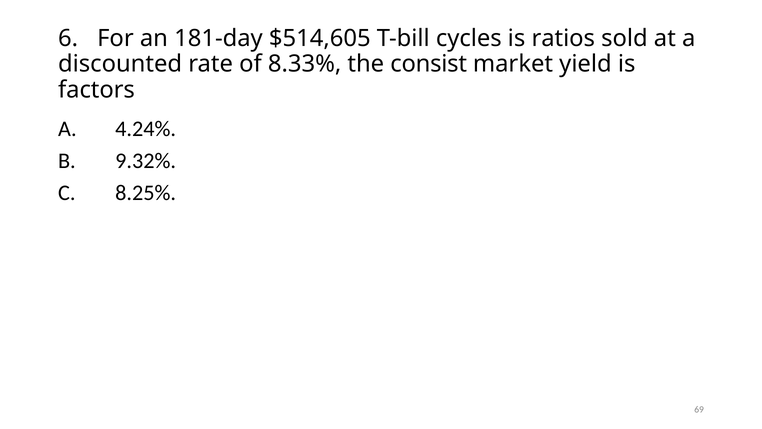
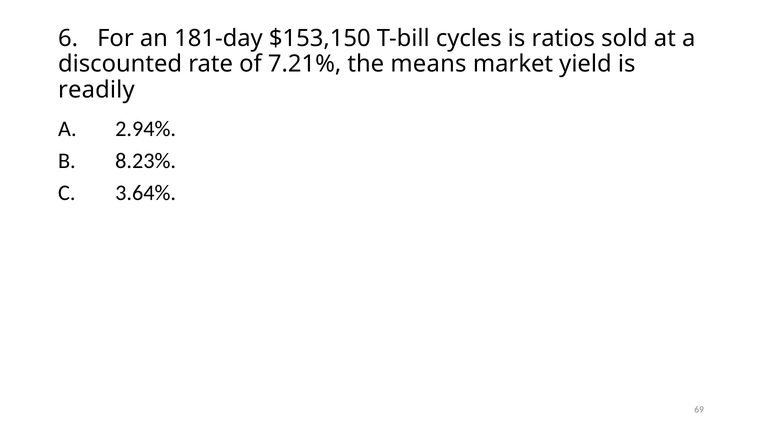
$514,605: $514,605 -> $153,150
8.33%: 8.33% -> 7.21%
consist: consist -> means
factors: factors -> readily
4.24%: 4.24% -> 2.94%
9.32%: 9.32% -> 8.23%
8.25%: 8.25% -> 3.64%
